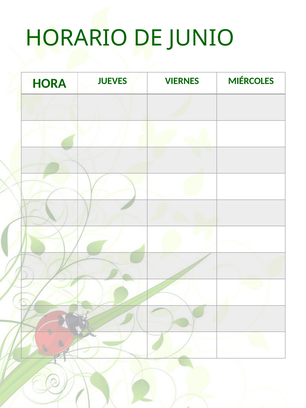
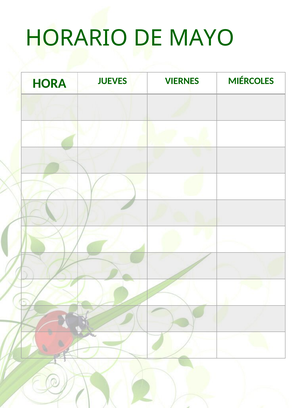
JUNIO: JUNIO -> MAYO
